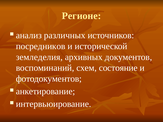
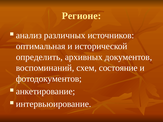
посредников: посредников -> оптимальная
земледелия: земледелия -> определить
